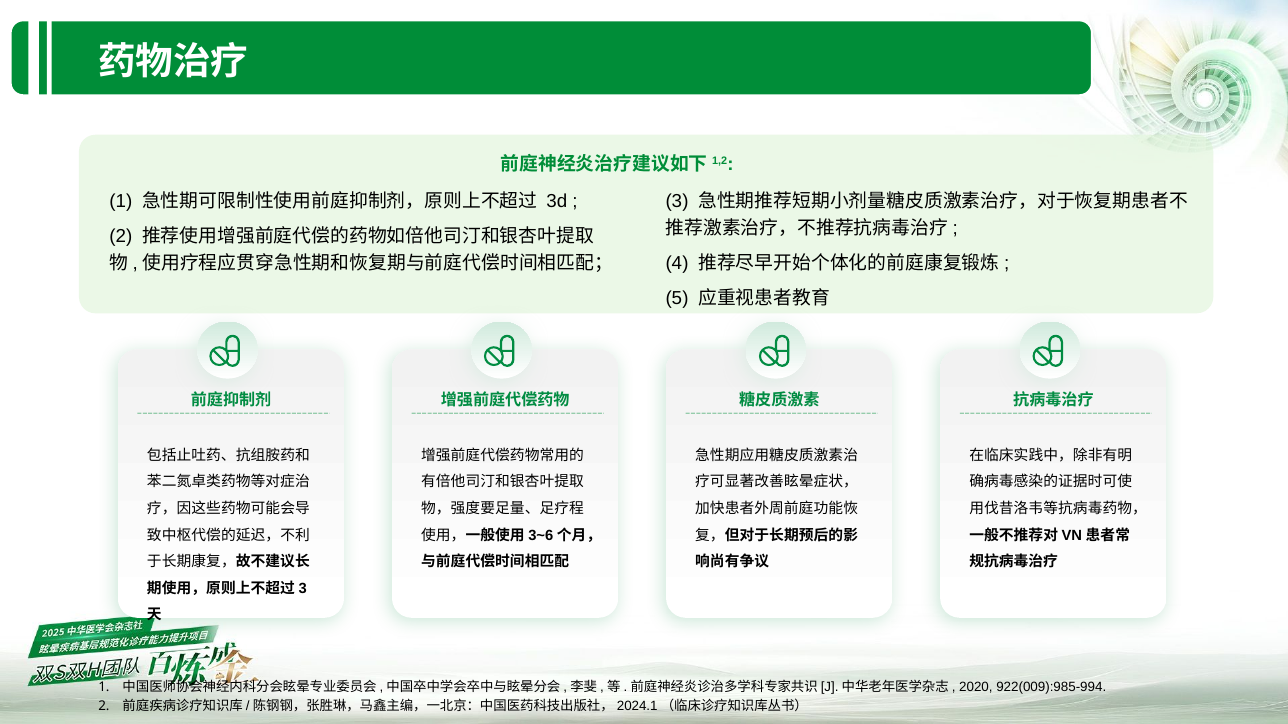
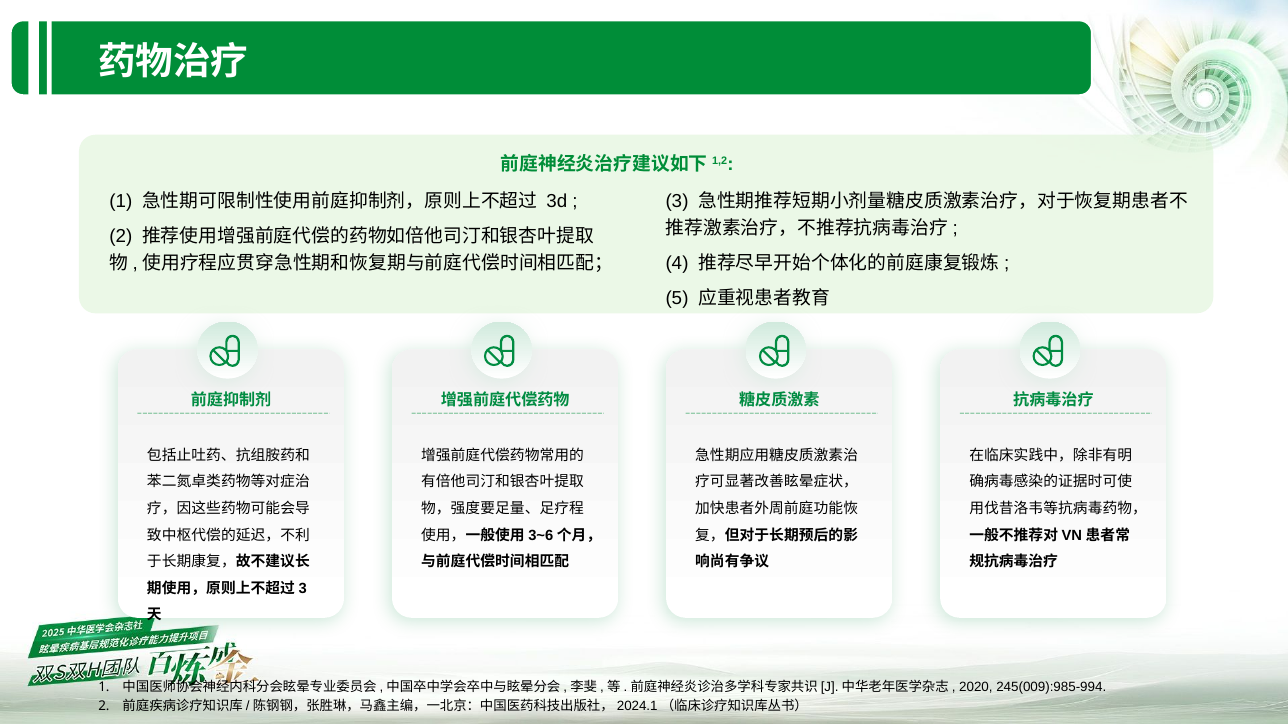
922(009):985-994: 922(009):985-994 -> 245(009):985-994
